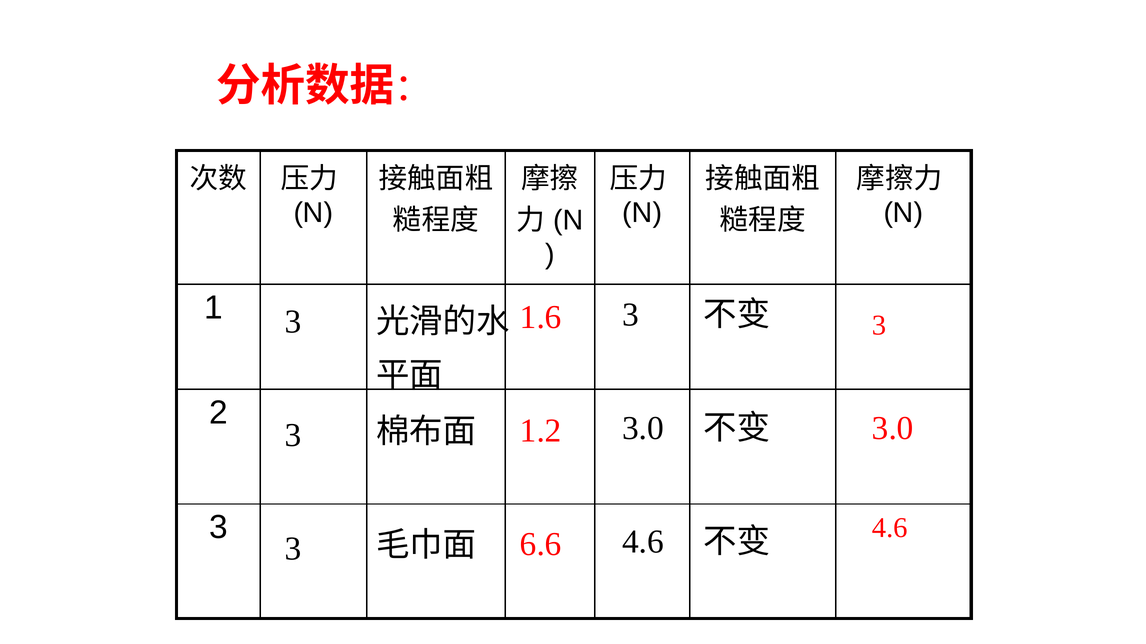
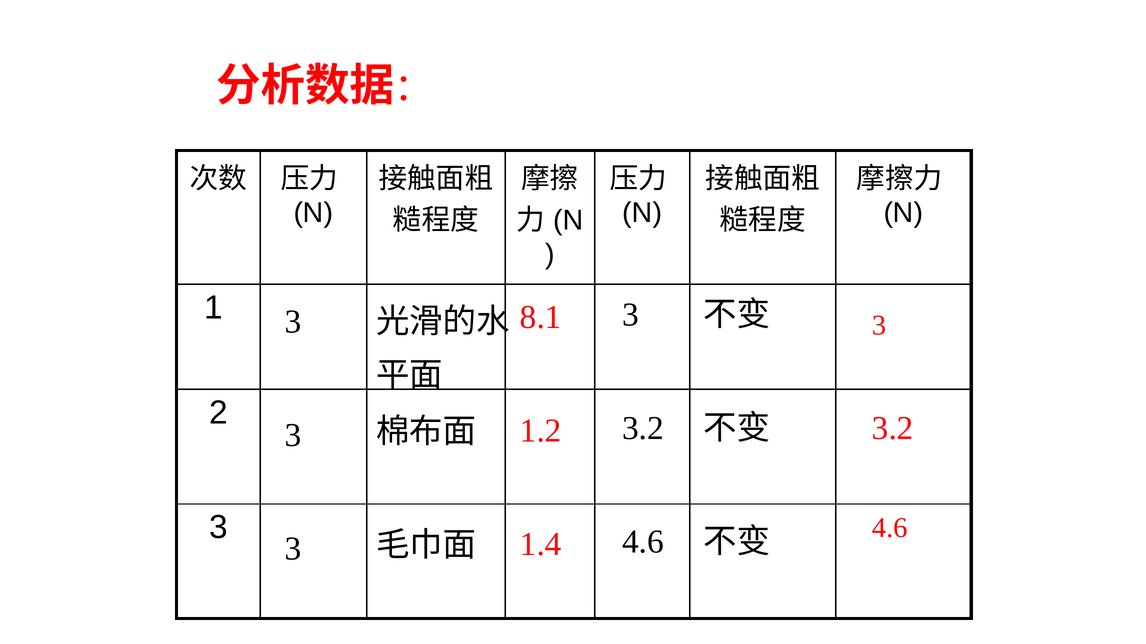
1.6: 1.6 -> 8.1
3.0 at (893, 429): 3.0 -> 3.2
3.0 at (643, 429): 3.0 -> 3.2
6.6: 6.6 -> 1.4
